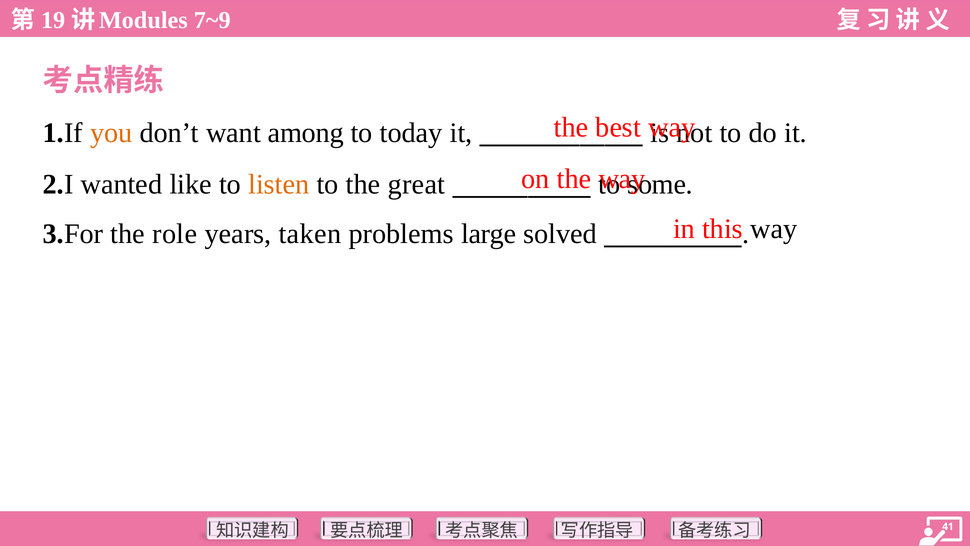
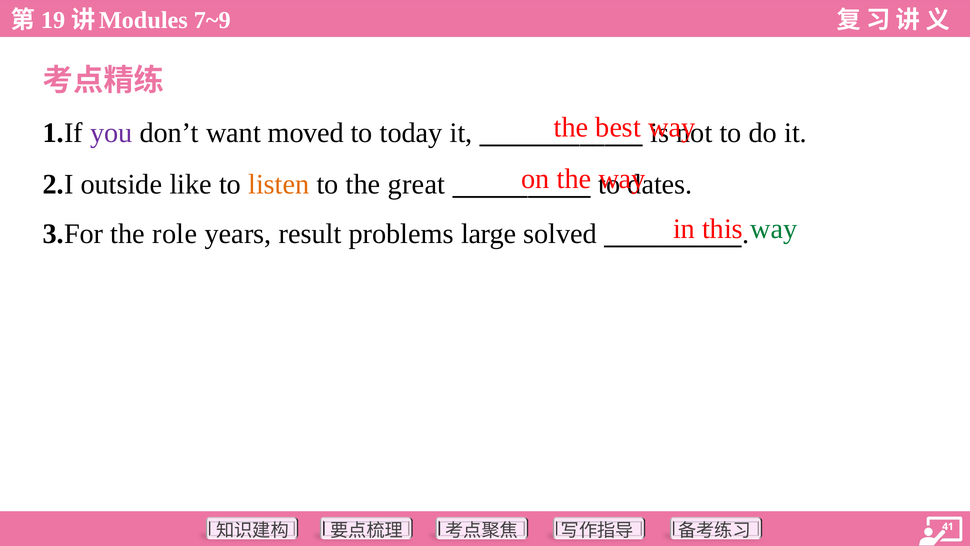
you colour: orange -> purple
among: among -> moved
wanted: wanted -> outside
some: some -> dates
way at (774, 229) colour: black -> green
taken: taken -> result
